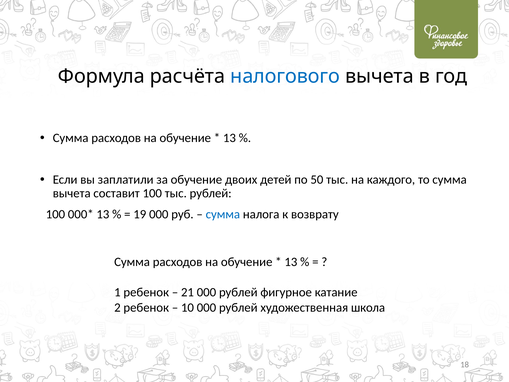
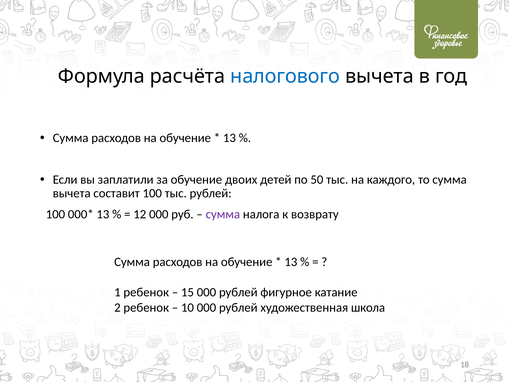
19: 19 -> 12
сумма at (223, 214) colour: blue -> purple
21: 21 -> 15
